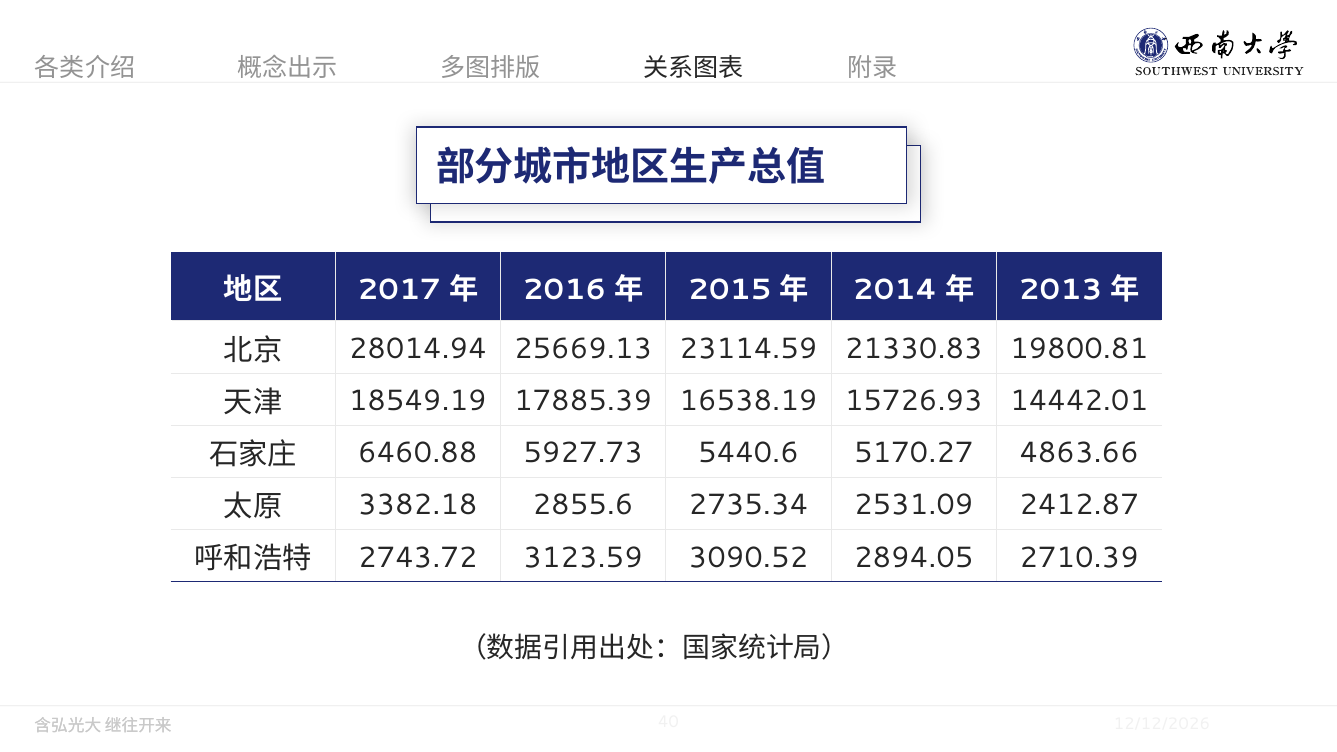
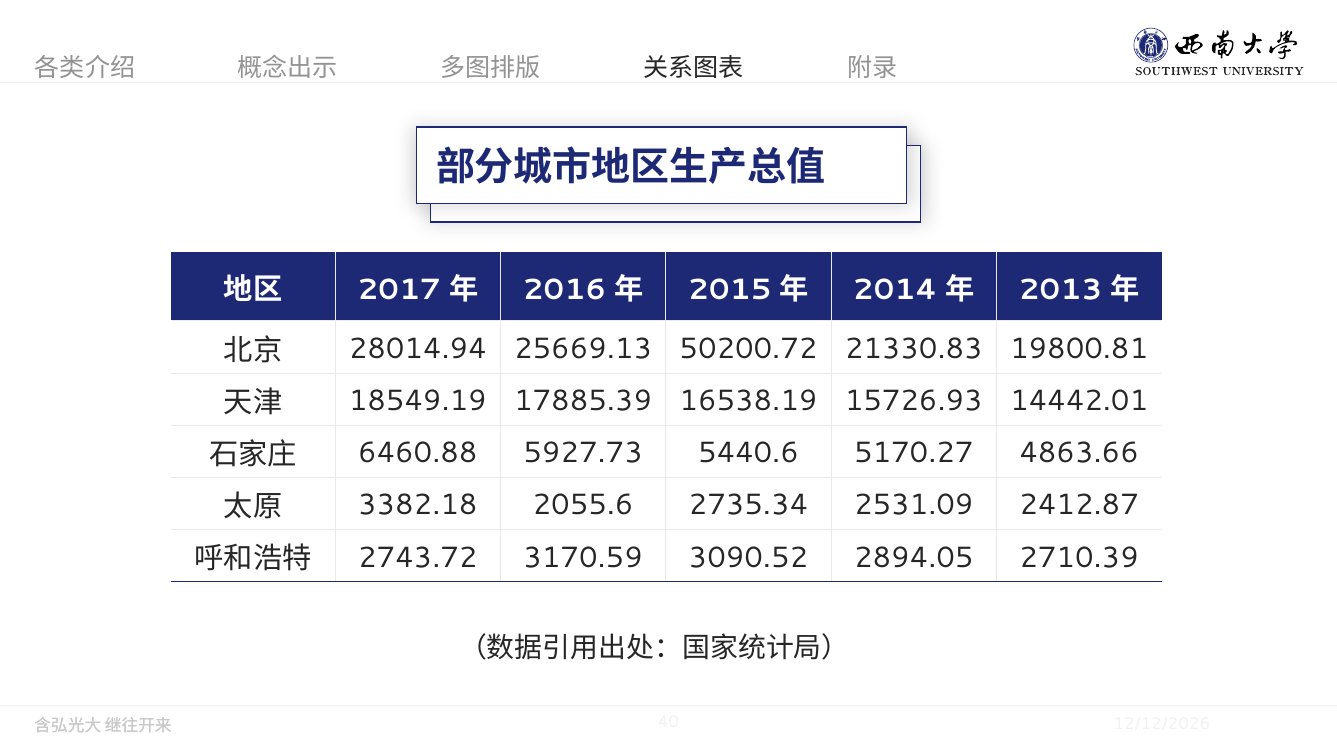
23114.59: 23114.59 -> 50200.72
2855.6: 2855.6 -> 2055.6
3123.59: 3123.59 -> 3170.59
